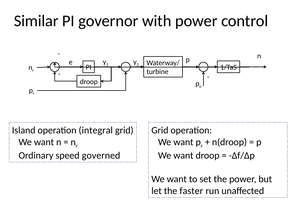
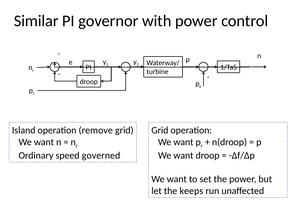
integral: integral -> remove
faster: faster -> keeps
